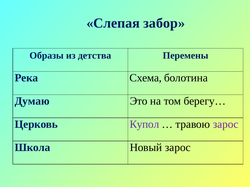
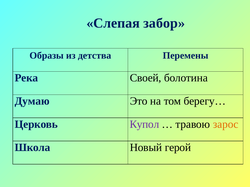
Схема: Схема -> Своей
зарос at (226, 125) colour: purple -> orange
Новый зарос: зарос -> герой
